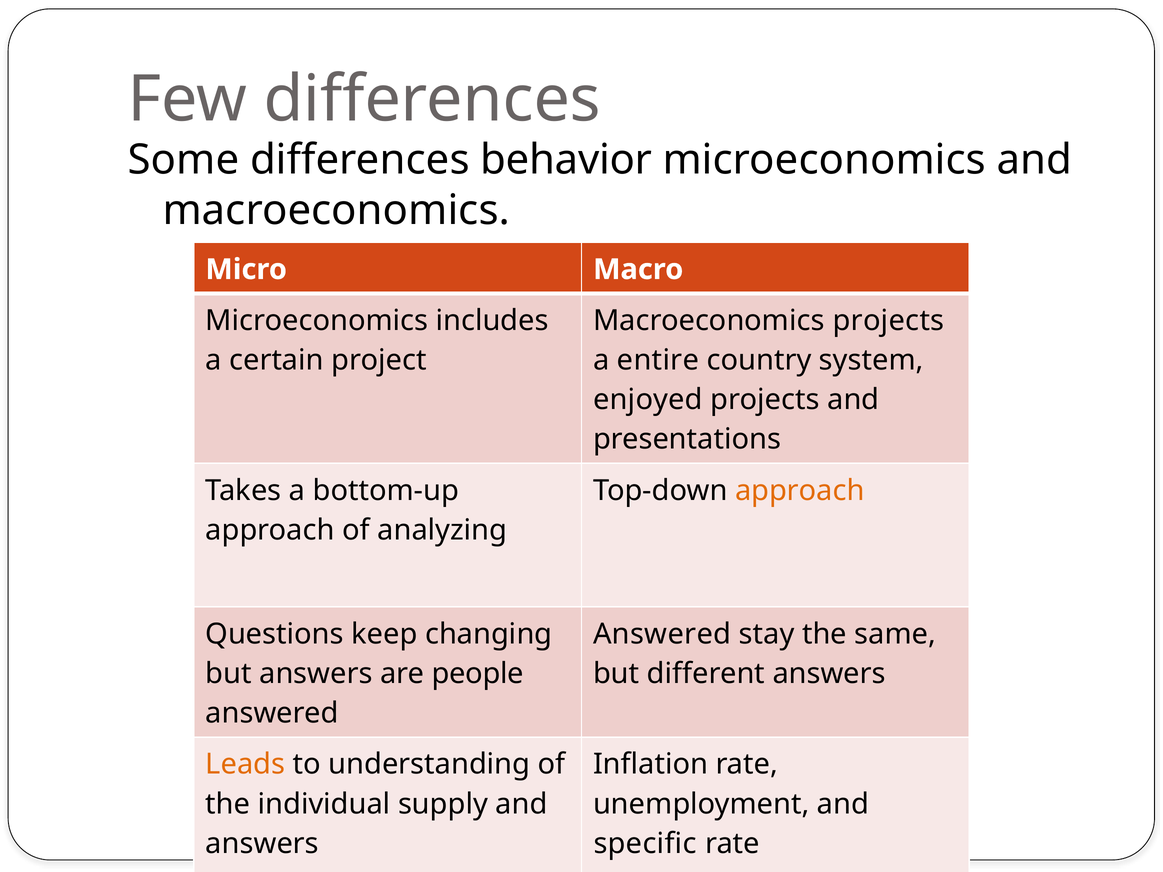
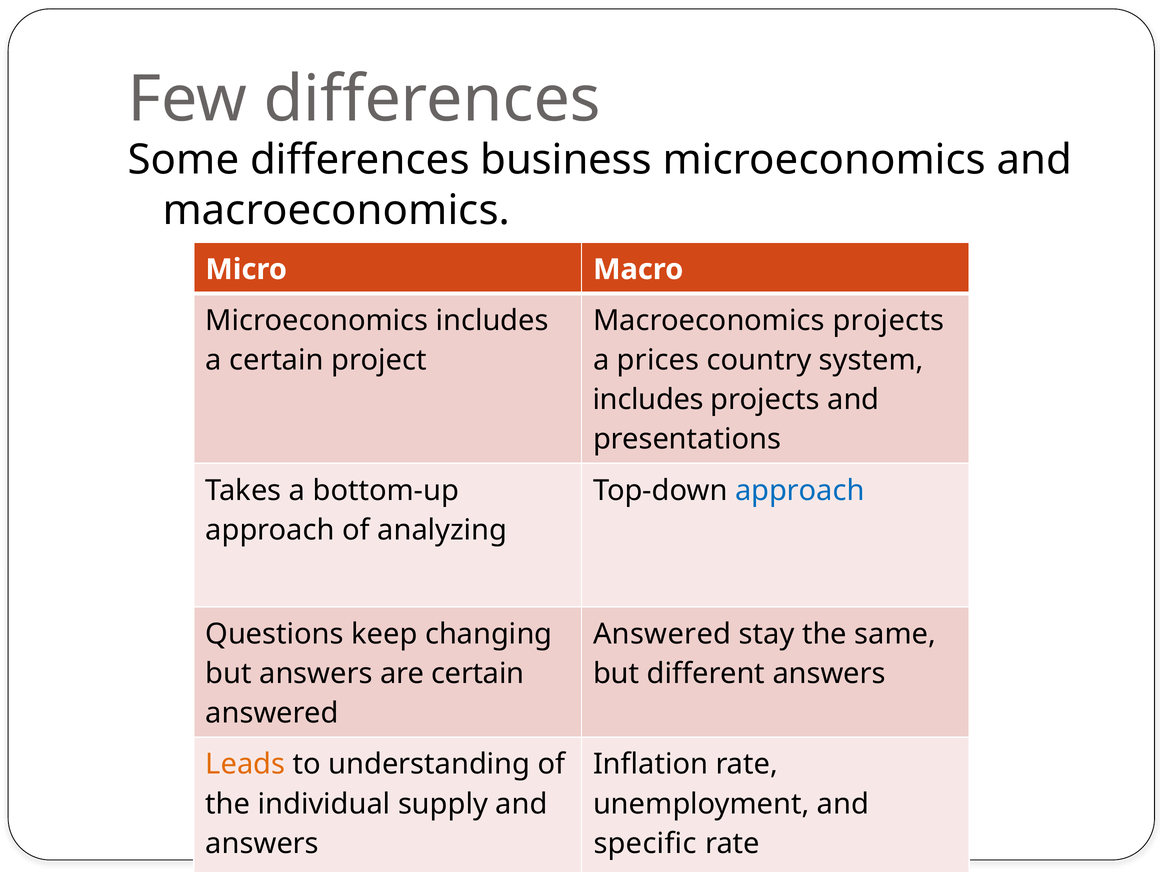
behavior: behavior -> business
entire: entire -> prices
enjoyed at (648, 400): enjoyed -> includes
approach at (800, 491) colour: orange -> blue
are people: people -> certain
